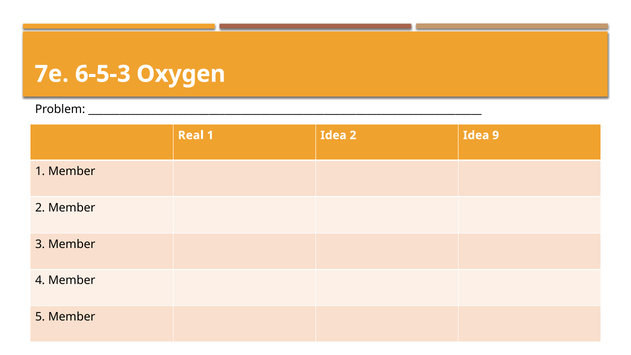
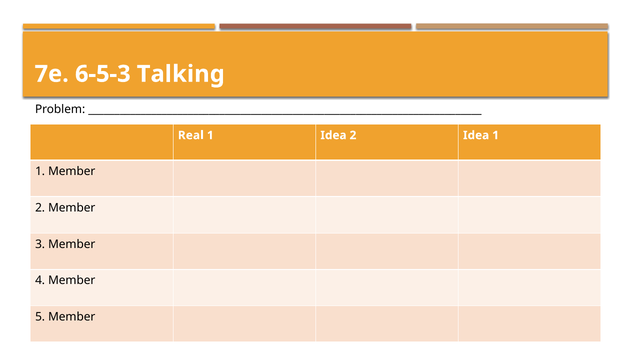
Oxygen: Oxygen -> Talking
Idea 9: 9 -> 1
